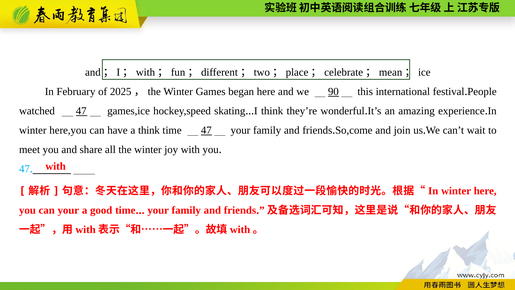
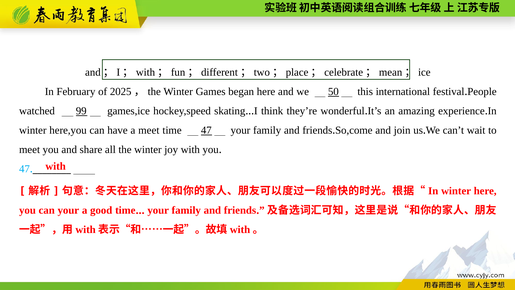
90: 90 -> 50
watched 47: 47 -> 99
a think: think -> meet
